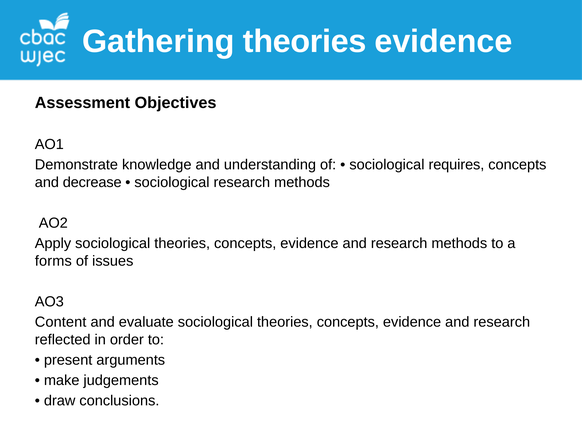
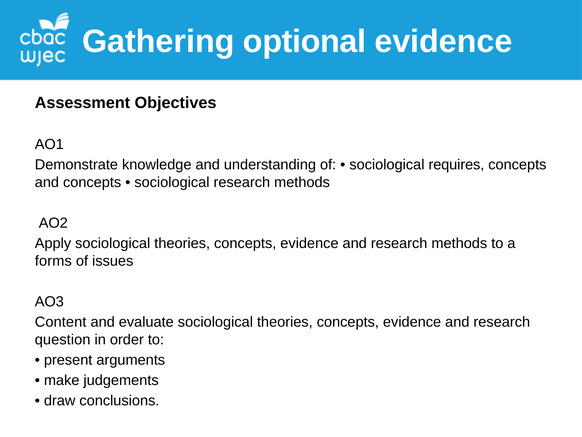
Gathering theories: theories -> optional
and decrease: decrease -> concepts
reflected: reflected -> question
